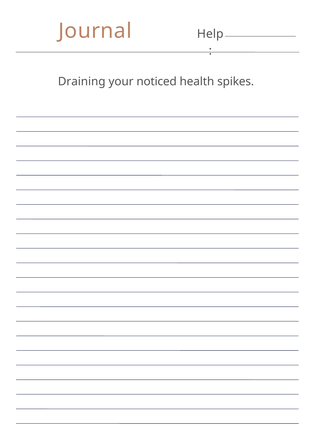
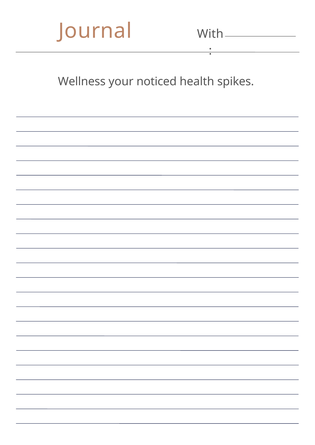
Help: Help -> With
Draining: Draining -> Wellness
